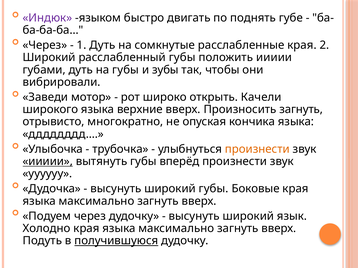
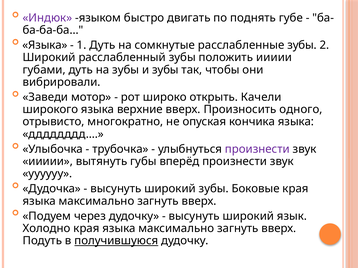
Через at (45, 45): Через -> Языка
расслабленные края: края -> зубы
расслабленный губы: губы -> зубы
на губы: губы -> зубы
Произносить загнуть: загнуть -> одного
произнести at (257, 149) colour: orange -> purple
иииии at (48, 162) underline: present -> none
широкий губы: губы -> зубы
